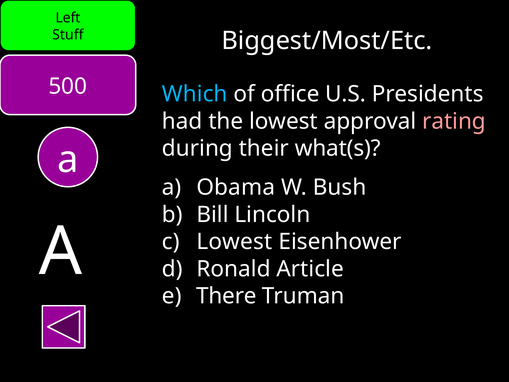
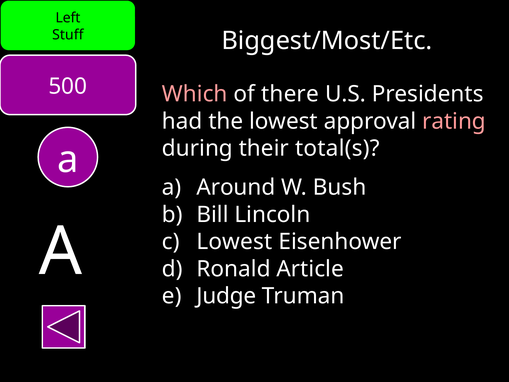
Which colour: light blue -> pink
office: office -> there
what(s: what(s -> total(s
Obama: Obama -> Around
There: There -> Judge
